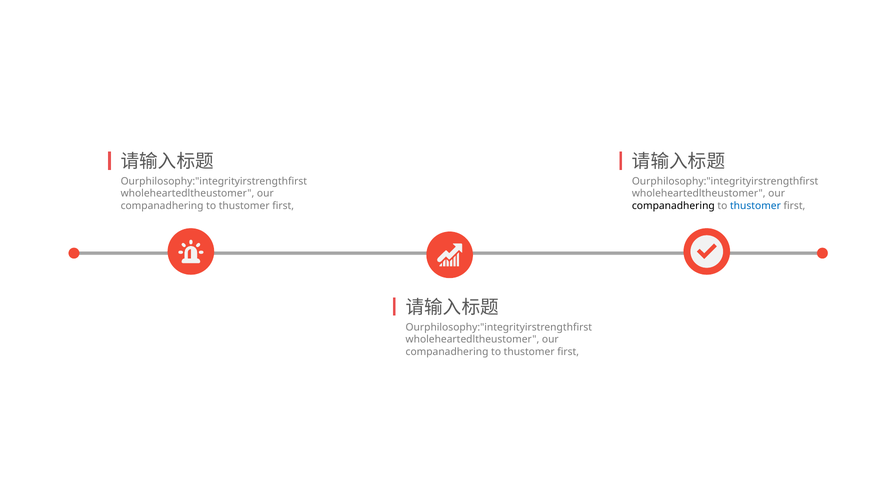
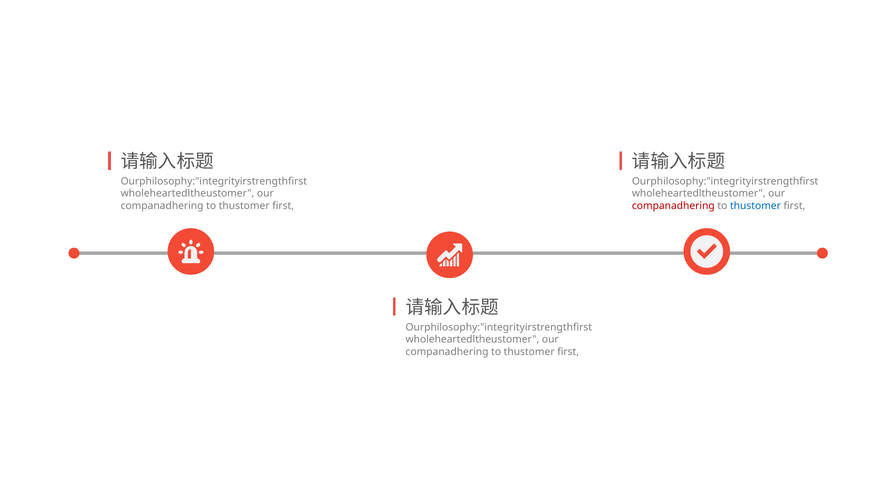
companadhering at (673, 206) colour: black -> red
